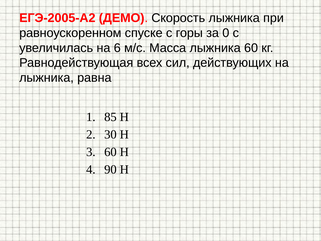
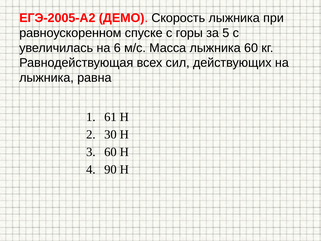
0: 0 -> 5
85: 85 -> 61
